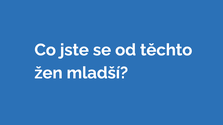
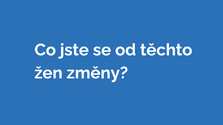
mladší: mladší -> změny
